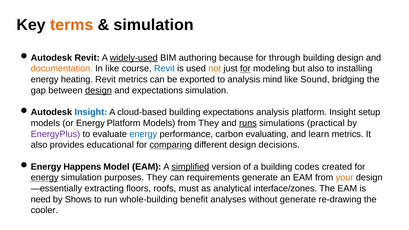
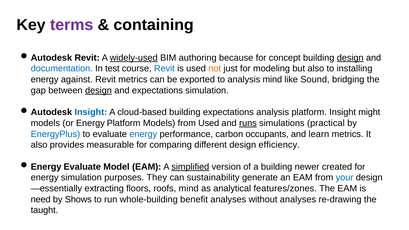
terms colour: orange -> purple
simulation at (154, 25): simulation -> containing
through: through -> concept
design at (350, 58) underline: none -> present
documentation colour: orange -> blue
In like: like -> test
for at (245, 69) underline: present -> none
heating: heating -> against
setup: setup -> might
from They: They -> Used
EnergyPlus colour: purple -> blue
evaluating: evaluating -> occupants
educational: educational -> measurable
comparing underline: present -> none
decisions: decisions -> efficiency
Happens at (82, 167): Happens -> Evaluate
codes: codes -> newer
energy at (45, 178) underline: present -> none
requirements: requirements -> sustainability
your colour: orange -> blue
roofs must: must -> mind
interface/zones: interface/zones -> features/zones
without generate: generate -> analyses
cooler: cooler -> taught
